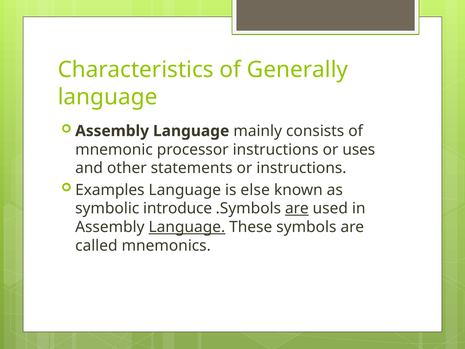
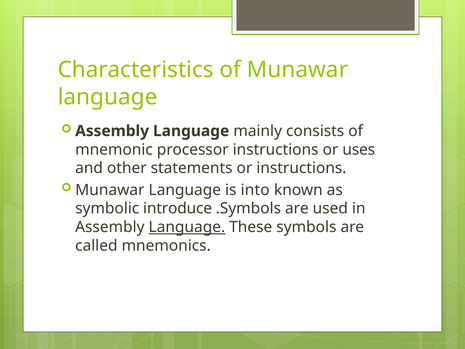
of Generally: Generally -> Munawar
Examples at (110, 190): Examples -> Munawar
else: else -> into
are at (297, 208) underline: present -> none
